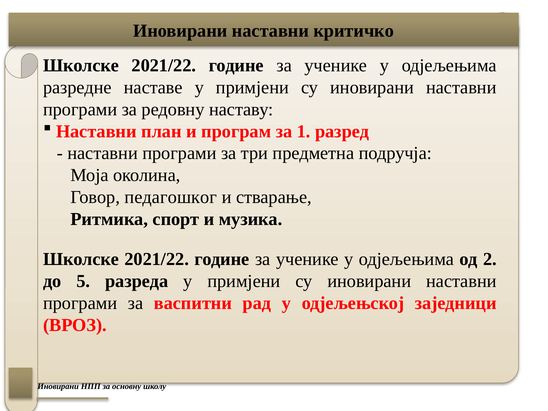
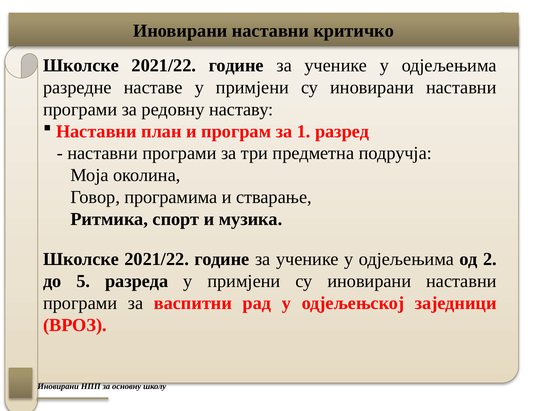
педагошког: педагошког -> програмима
